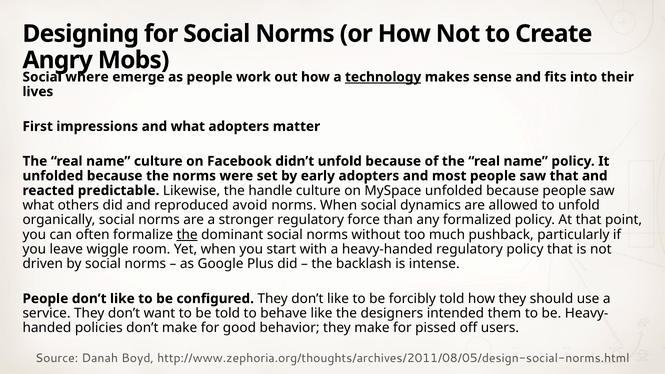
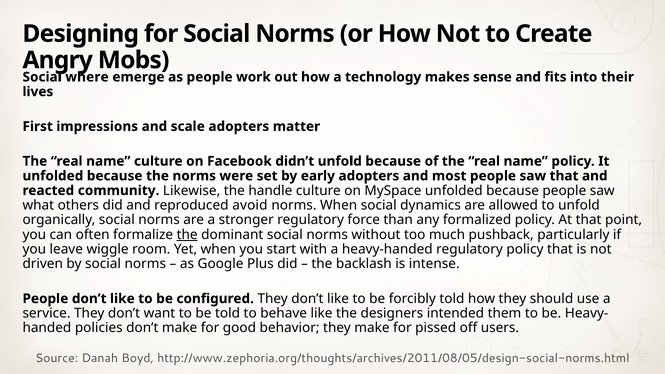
technology underline: present -> none
and what: what -> scale
predictable: predictable -> community
